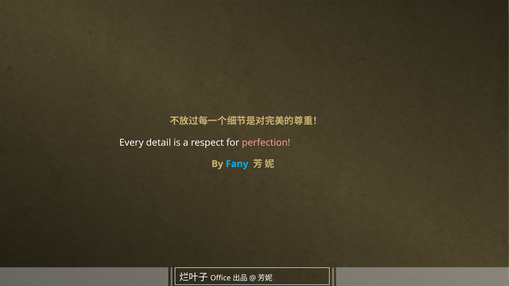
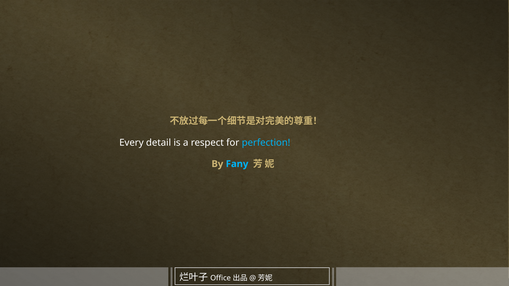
perfection colour: pink -> light blue
